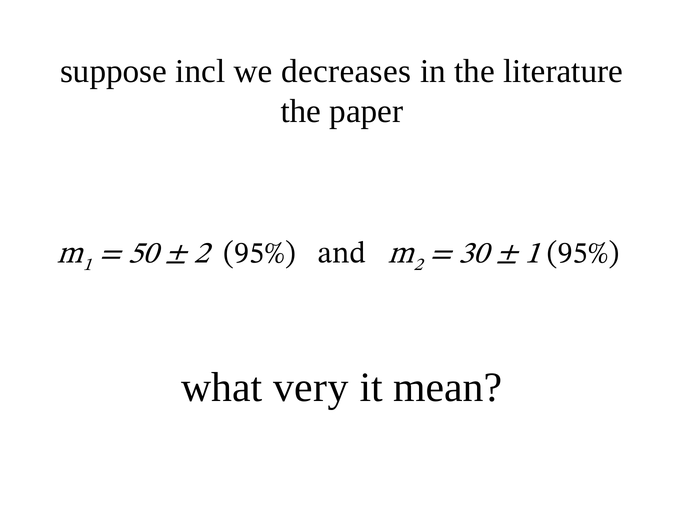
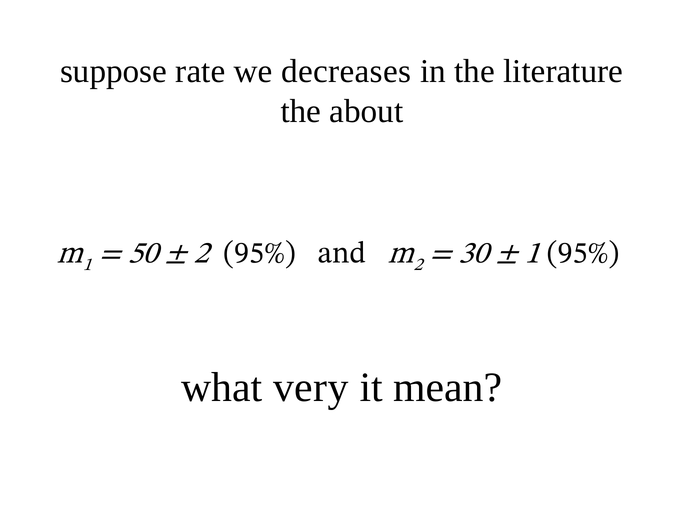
incl: incl -> rate
paper: paper -> about
